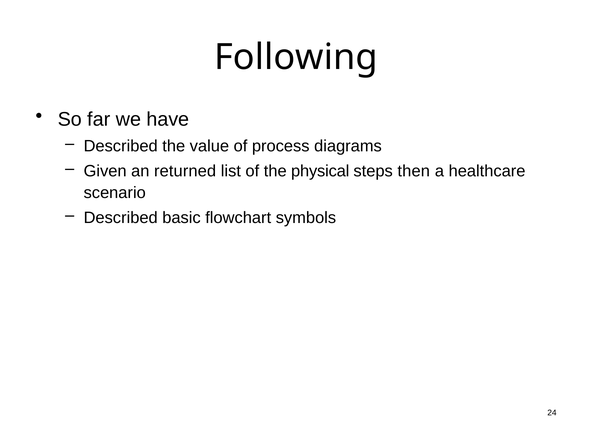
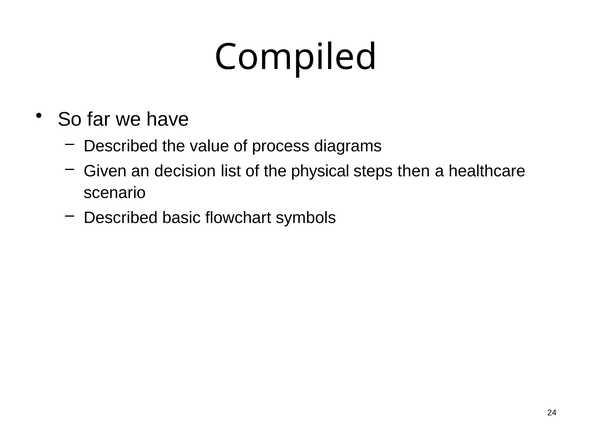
Following: Following -> Compiled
returned: returned -> decision
